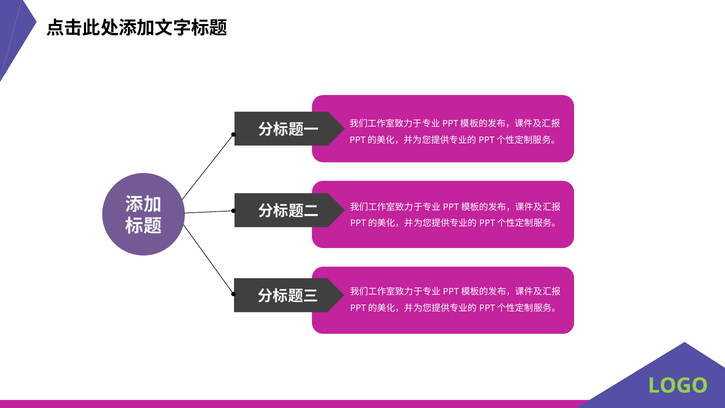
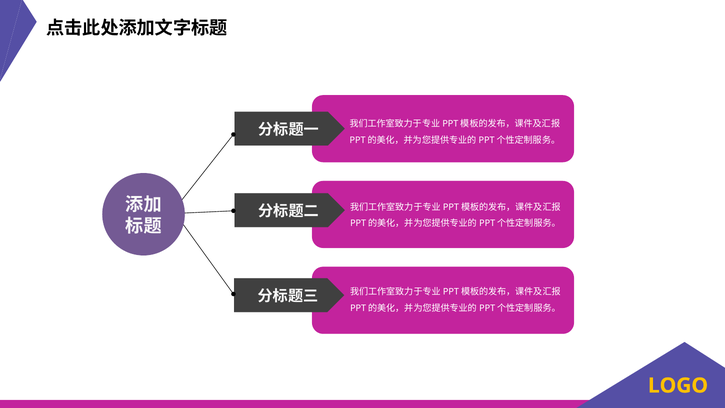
LOGO colour: light green -> yellow
